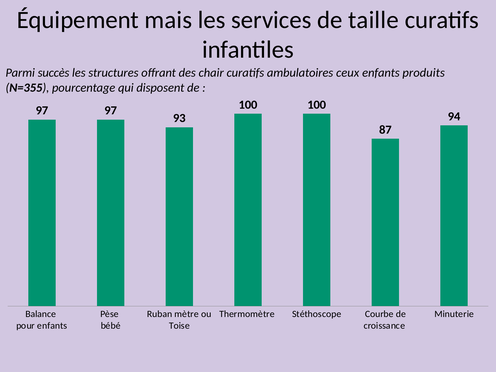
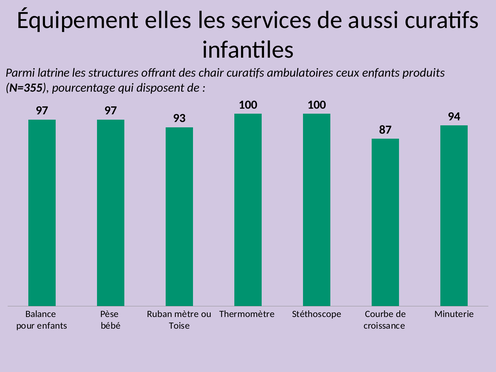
mais: mais -> elles
taille: taille -> aussi
succès: succès -> latrine
